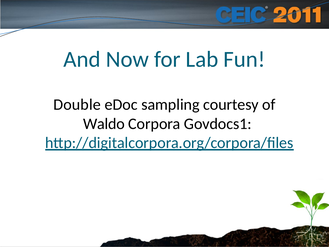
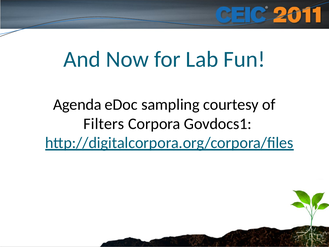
Double: Double -> Agenda
Waldo: Waldo -> Filters
